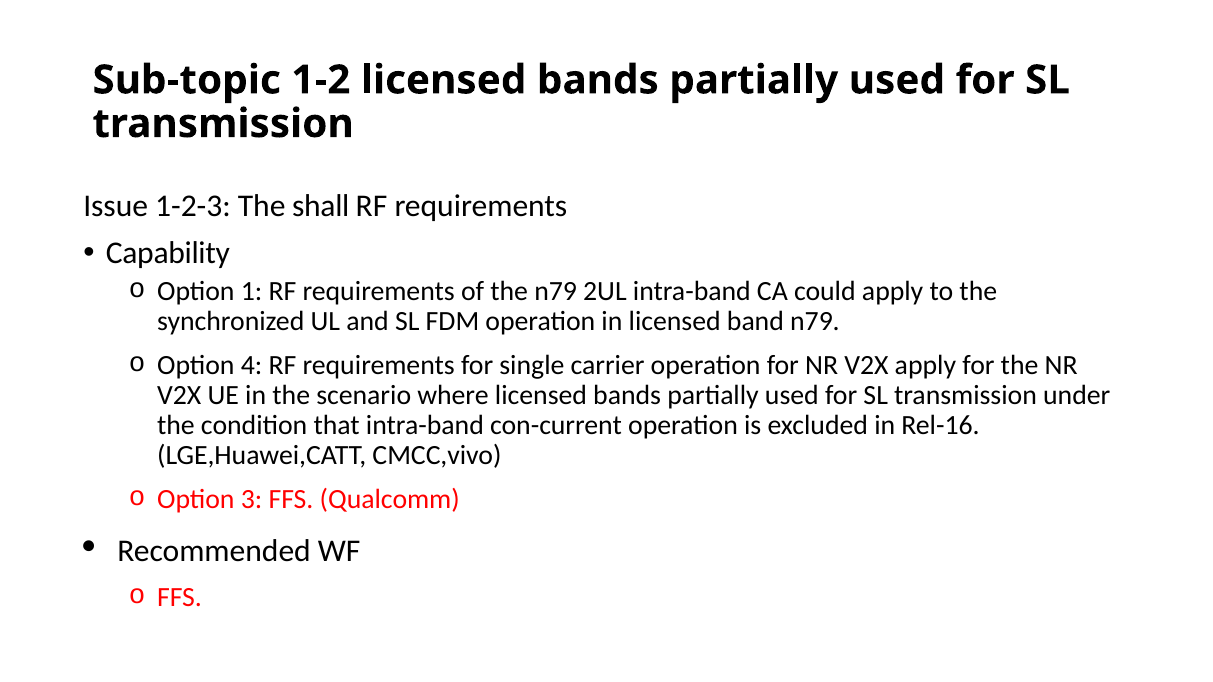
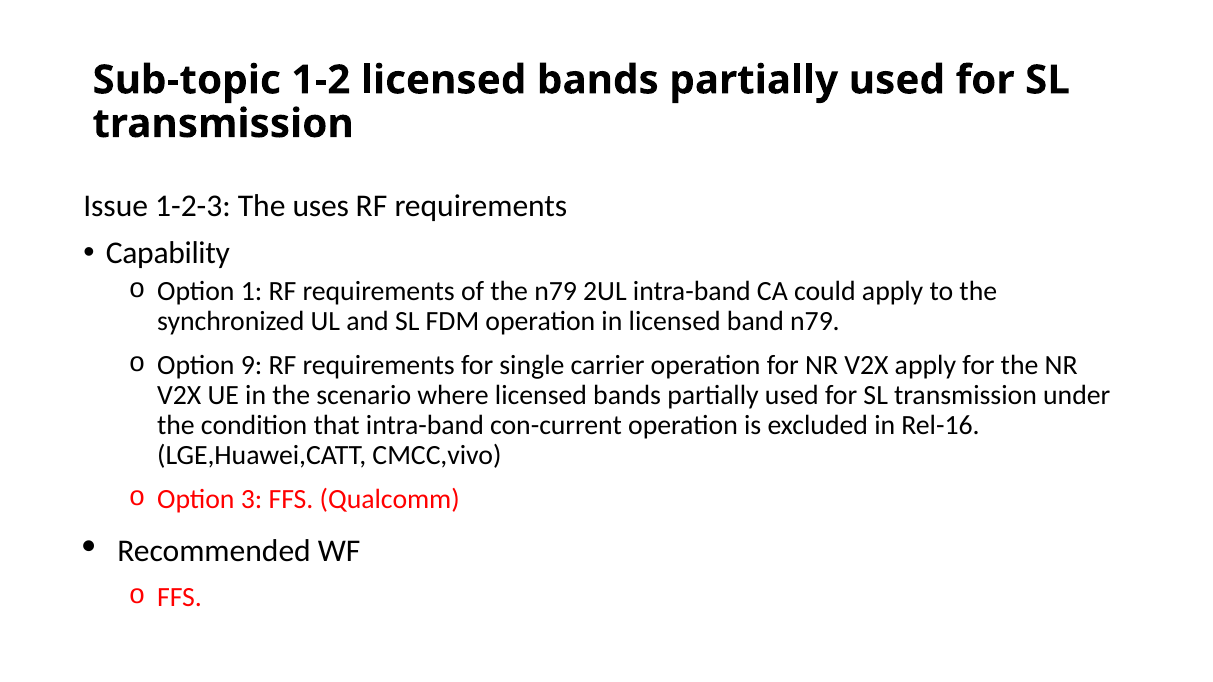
shall: shall -> uses
4: 4 -> 9
